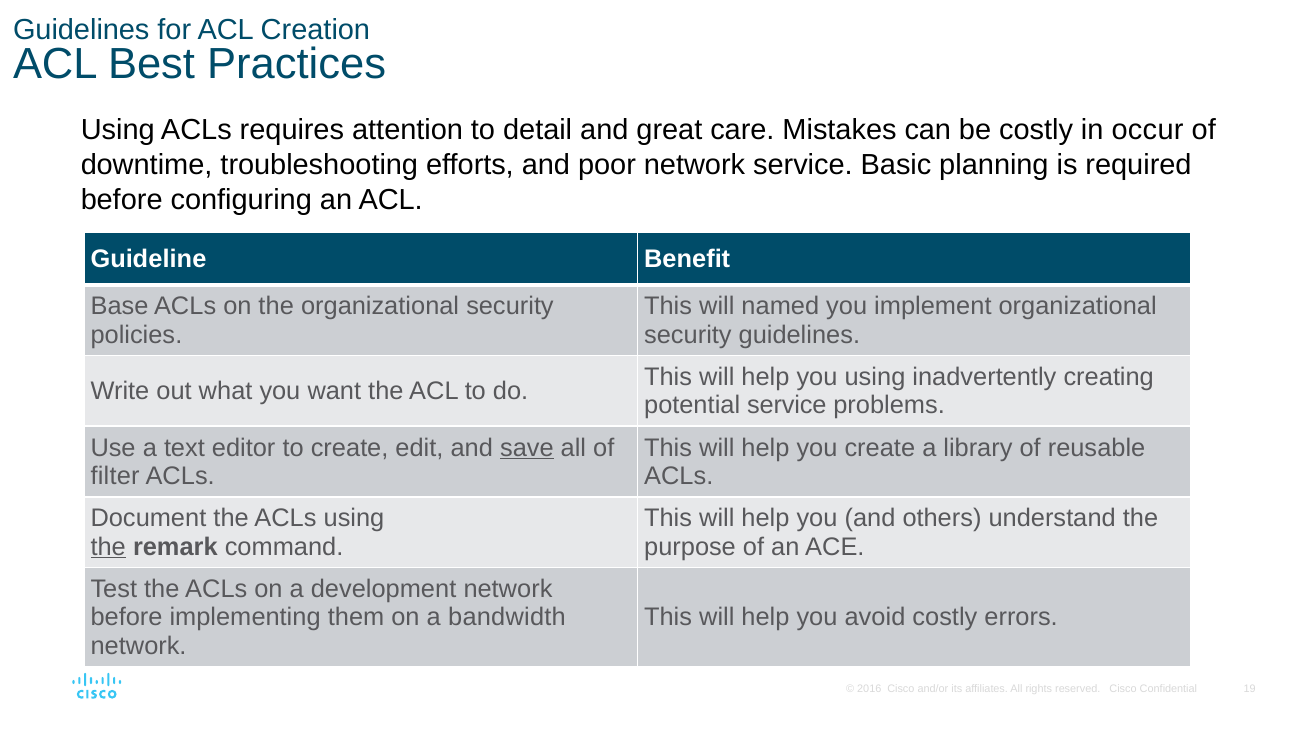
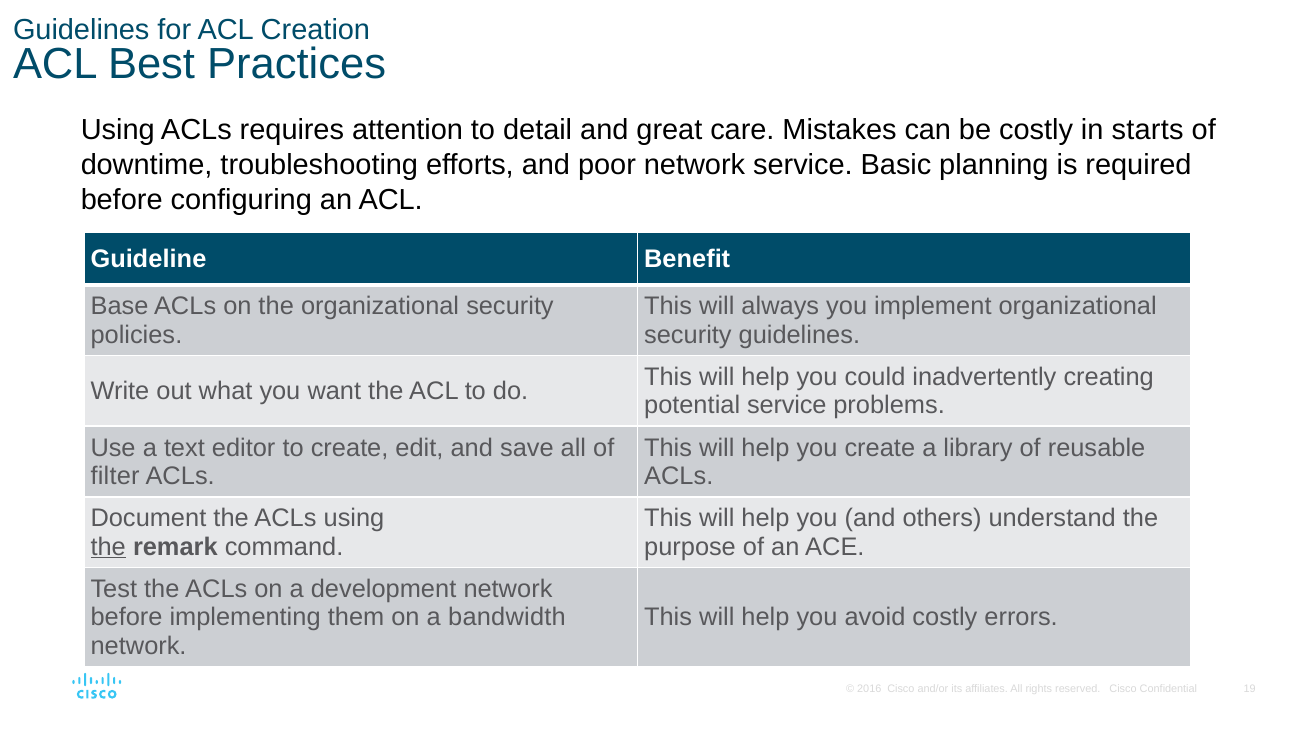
occur: occur -> starts
named: named -> always
you using: using -> could
save underline: present -> none
